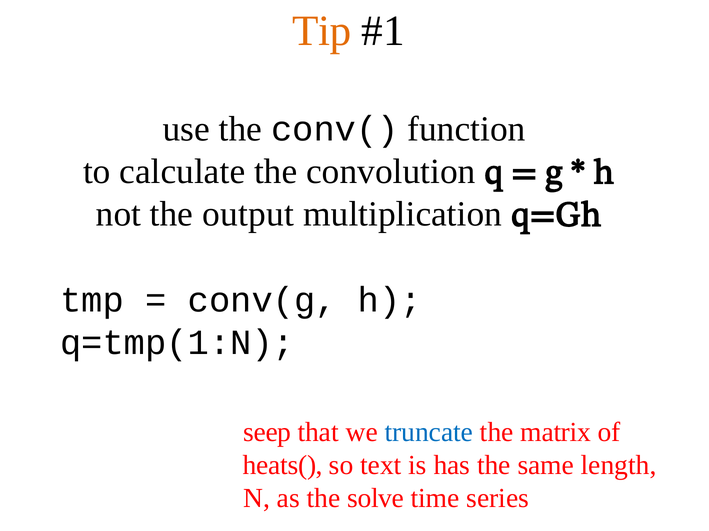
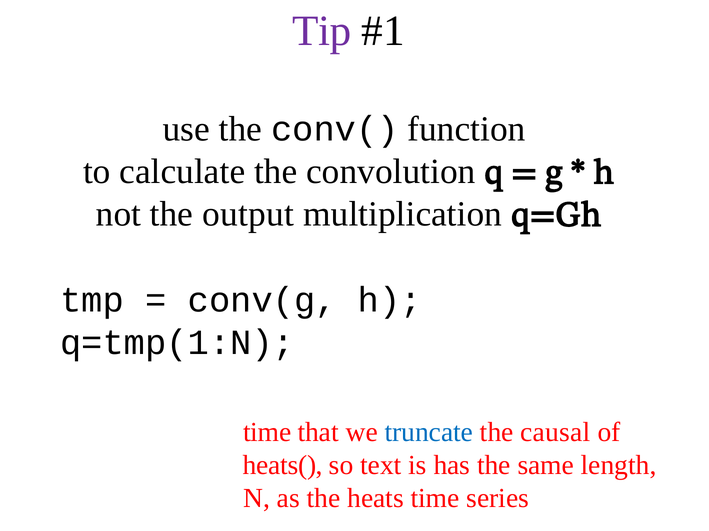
Tip colour: orange -> purple
seep at (267, 433): seep -> time
matrix: matrix -> causal
solve: solve -> heats
